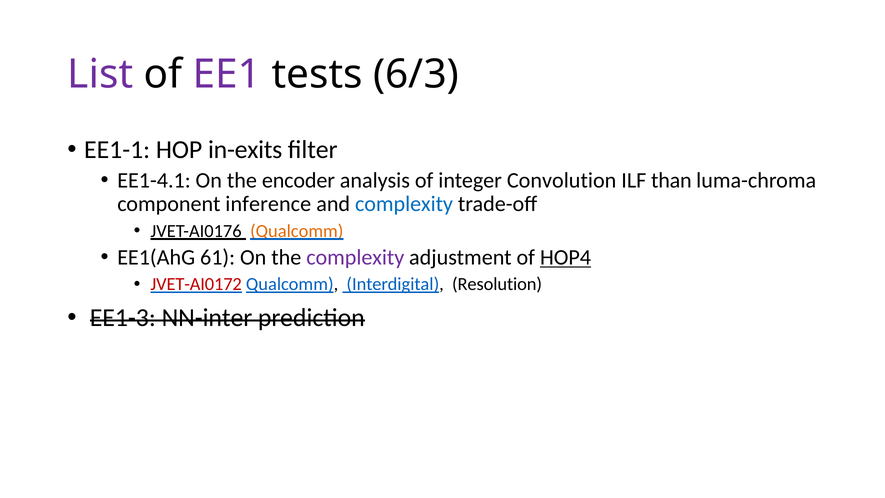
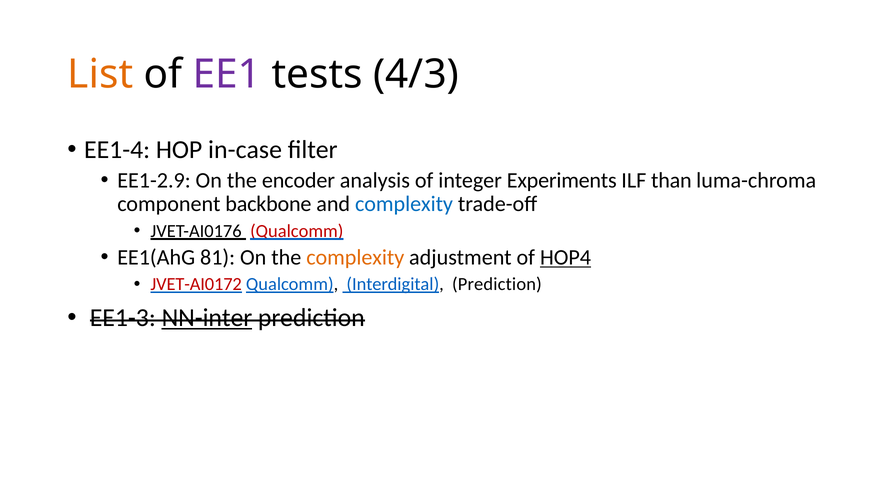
List colour: purple -> orange
6/3: 6/3 -> 4/3
EE1-1: EE1-1 -> EE1-4
in-exits: in-exits -> in-case
EE1-4.1: EE1-4.1 -> EE1-2.9
Convolution: Convolution -> Experiments
inference: inference -> backbone
Qualcomm at (297, 231) colour: orange -> red
61: 61 -> 81
complexity at (355, 257) colour: purple -> orange
Interdigital Resolution: Resolution -> Prediction
NN-inter underline: none -> present
